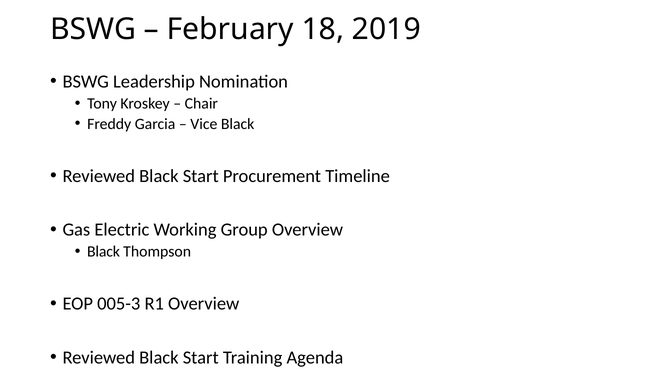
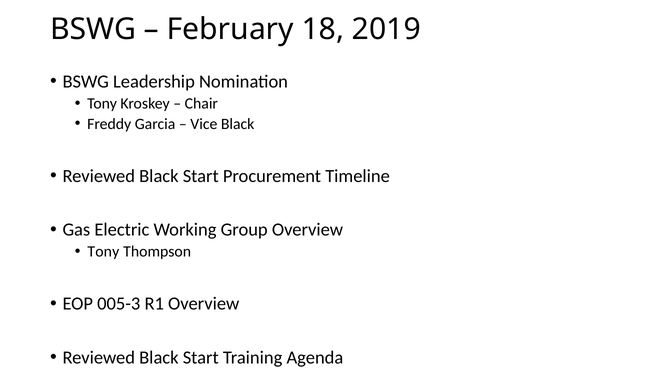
Black at (104, 252): Black -> Tony
